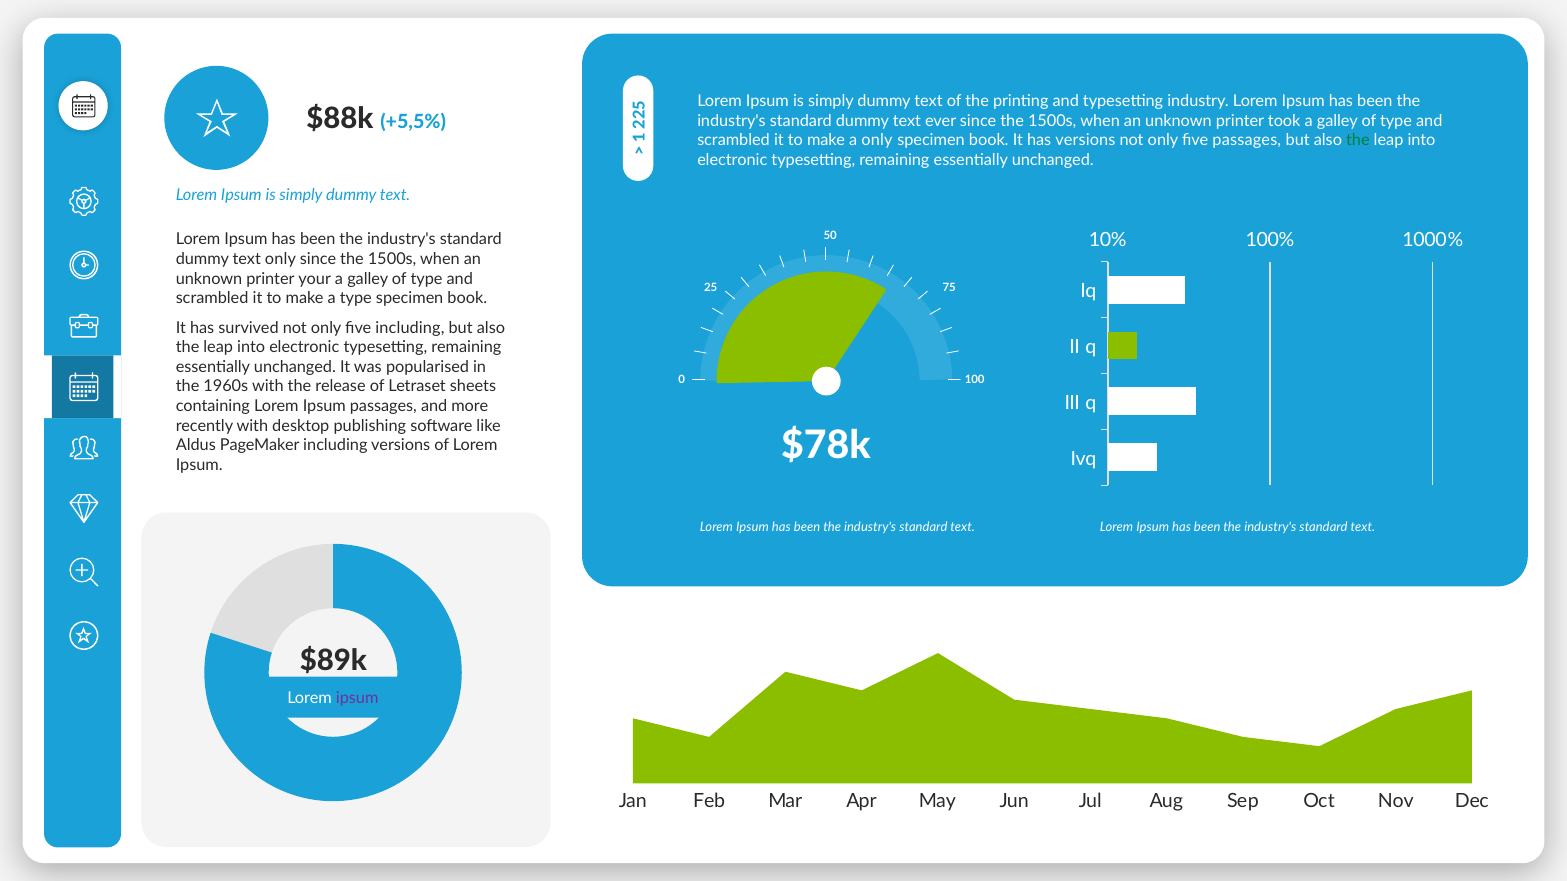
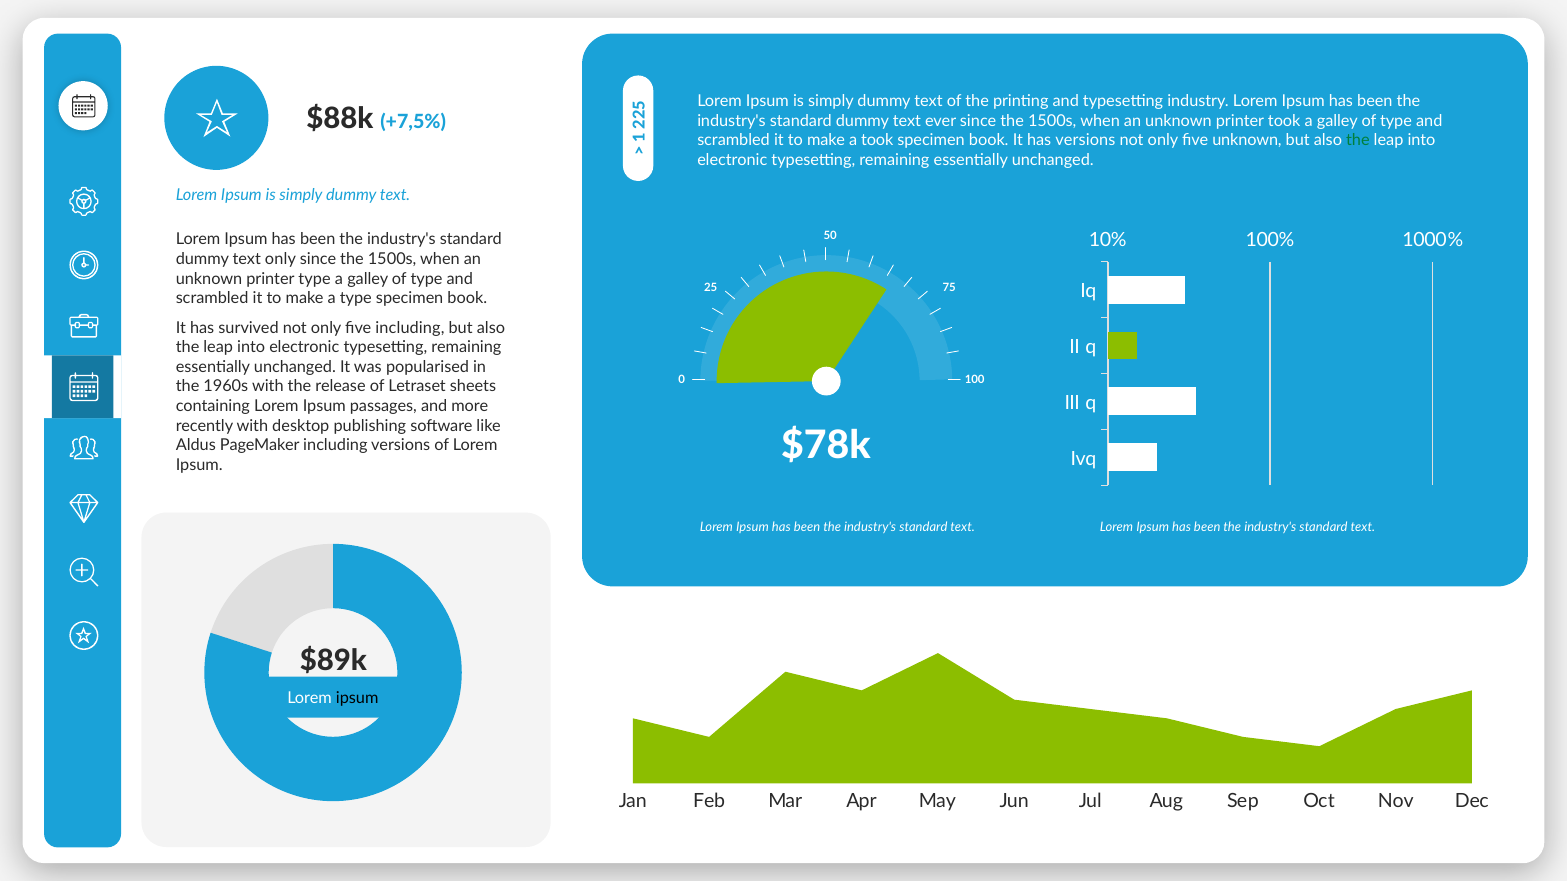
+5,5%: +5,5% -> +7,5%
a only: only -> took
five passages: passages -> unknown
printer your: your -> type
ipsum at (357, 699) colour: purple -> black
